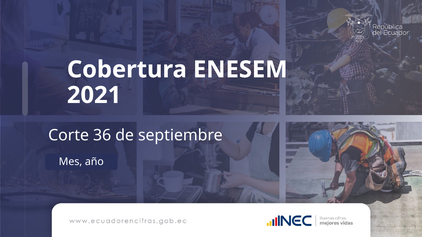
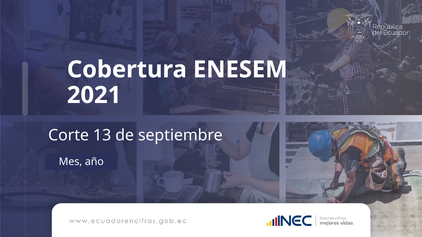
36: 36 -> 13
